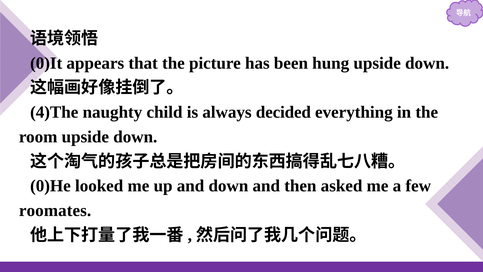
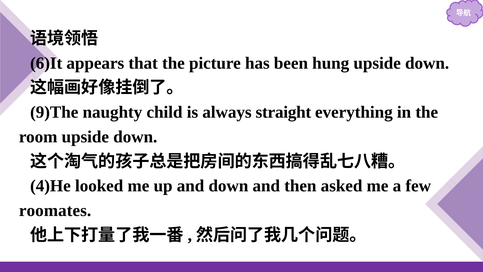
0)It: 0)It -> 6)It
4)The: 4)The -> 9)The
decided: decided -> straight
0)He: 0)He -> 4)He
